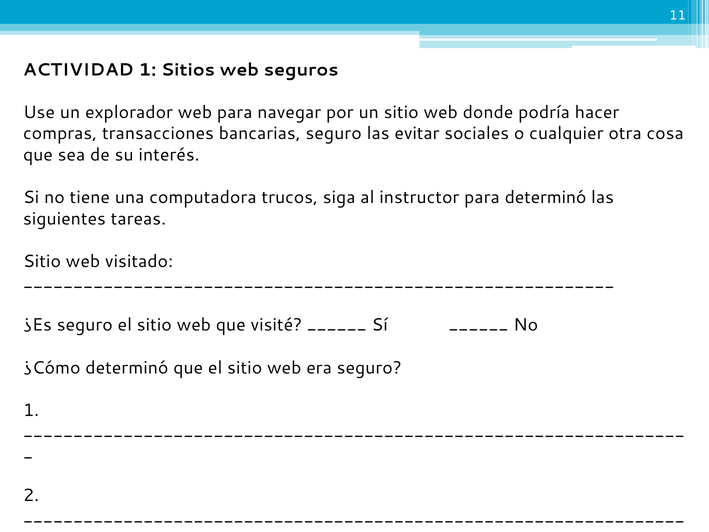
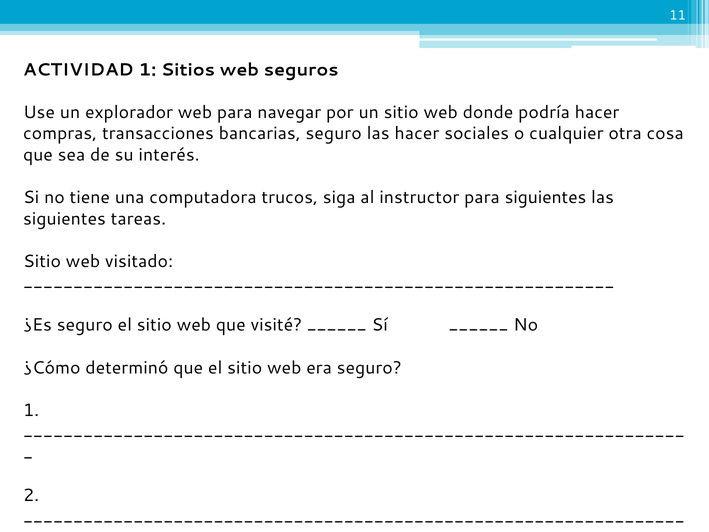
las evitar: evitar -> hacer
para determinó: determinó -> siguientes
